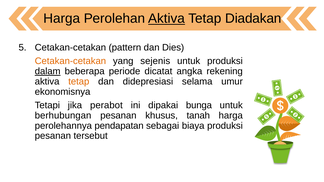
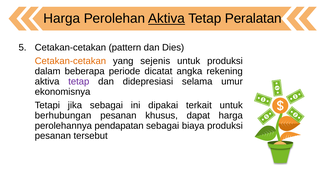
Diadakan: Diadakan -> Peralatan
dalam underline: present -> none
tetap at (79, 82) colour: orange -> purple
jika perabot: perabot -> sebagai
bunga: bunga -> terkait
tanah: tanah -> dapat
